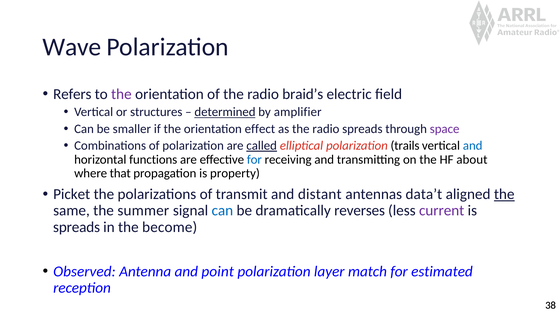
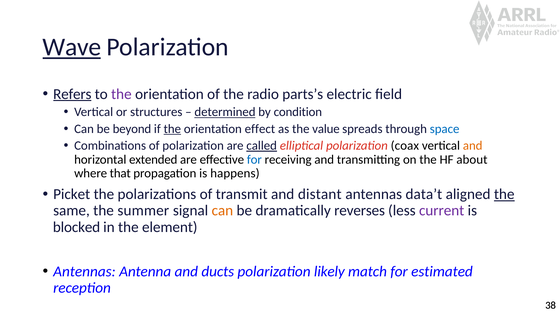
Wave underline: none -> present
Refers underline: none -> present
braid’s: braid’s -> parts’s
amplifier: amplifier -> condition
smaller: smaller -> beyond
the at (172, 129) underline: none -> present
as the radio: radio -> value
space colour: purple -> blue
trails: trails -> coax
and at (473, 146) colour: blue -> orange
functions: functions -> extended
property: property -> happens
can at (222, 211) colour: blue -> orange
spreads at (77, 227): spreads -> blocked
become: become -> element
Observed at (84, 271): Observed -> Antennas
point: point -> ducts
layer: layer -> likely
